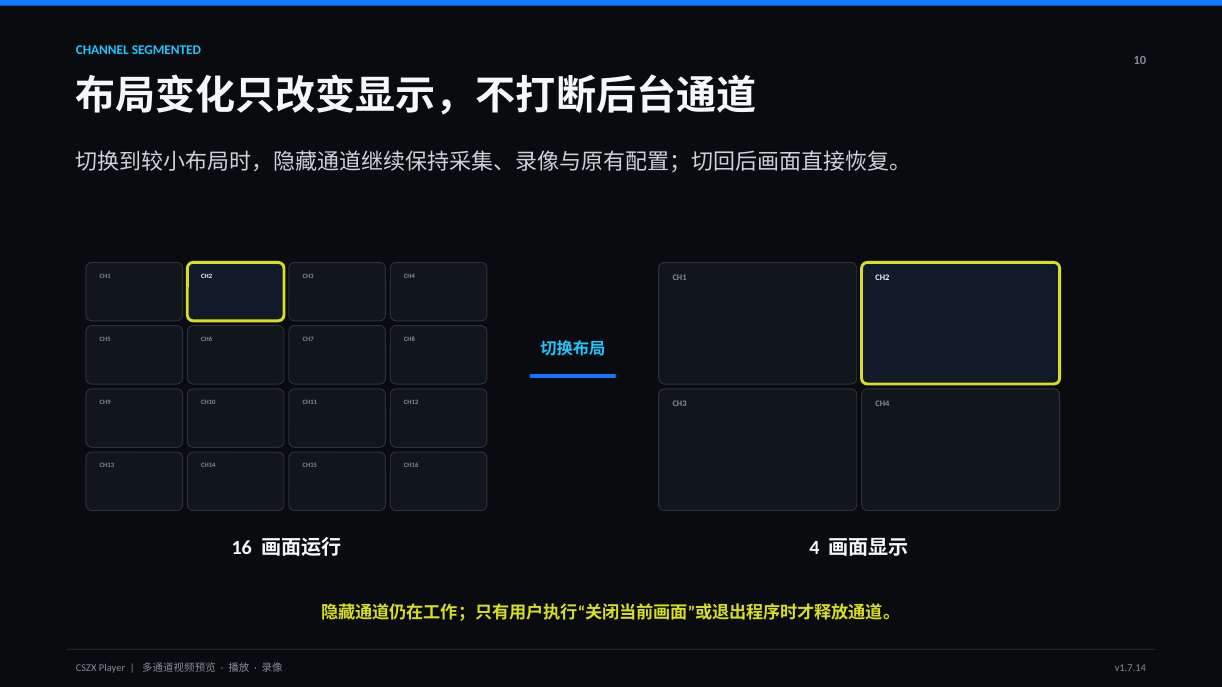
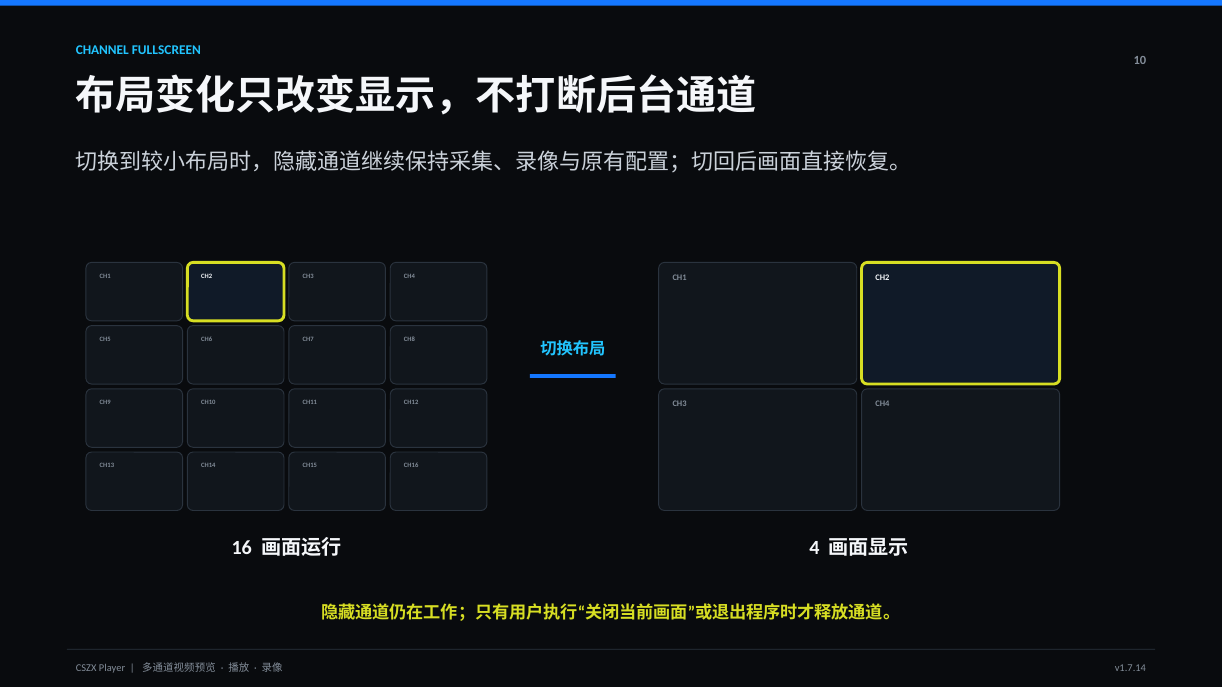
SEGMENTED: SEGMENTED -> FULLSCREEN
